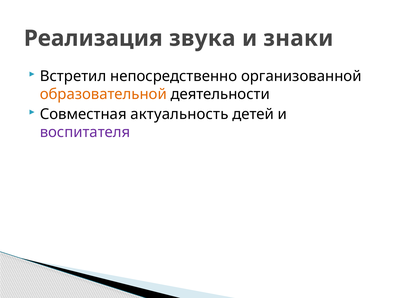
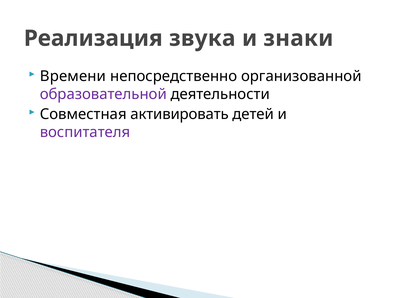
Встретил: Встретил -> Времени
образовательной colour: orange -> purple
актуальность: актуальность -> активировать
